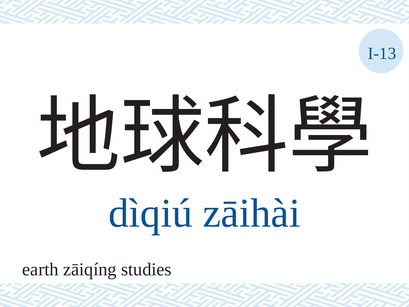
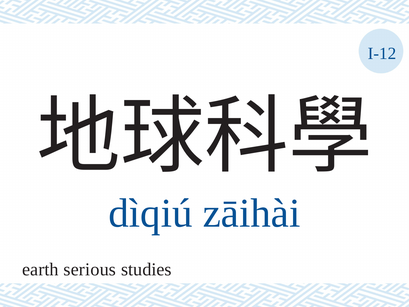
I-13: I-13 -> I-12
zāiqíng: zāiqíng -> serious
